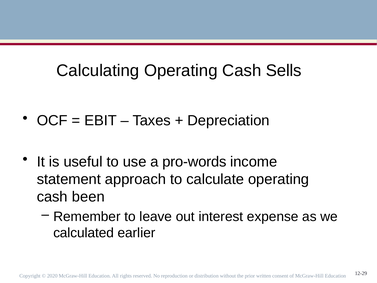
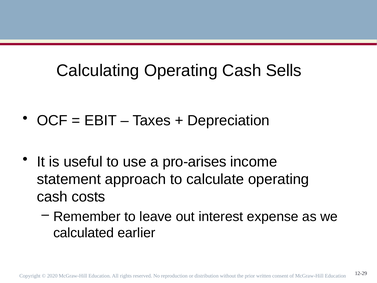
pro-words: pro-words -> pro-arises
been: been -> costs
